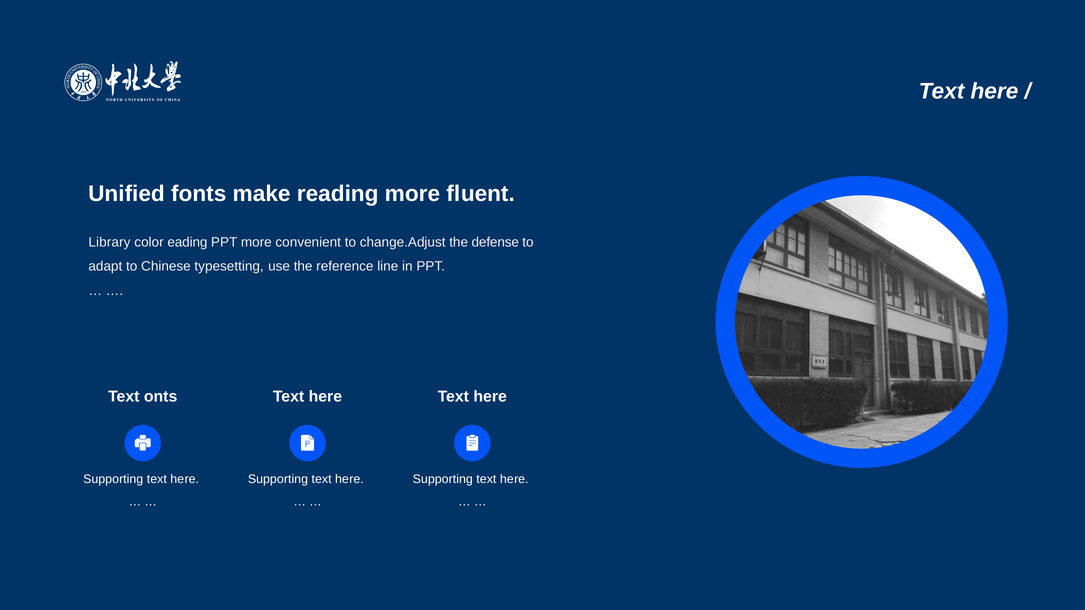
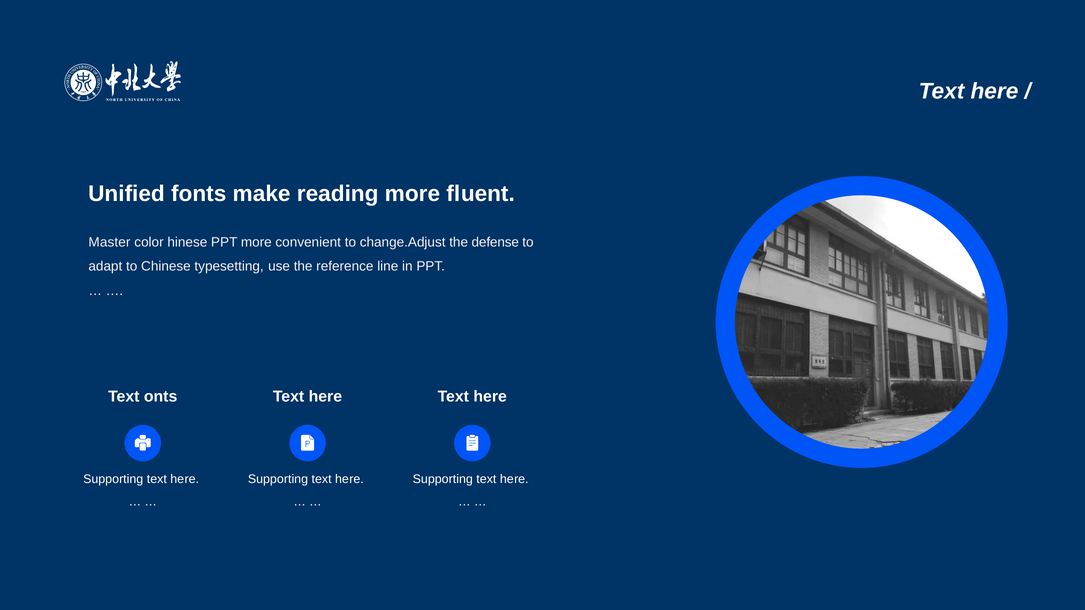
Library: Library -> Master
eading: eading -> hinese
